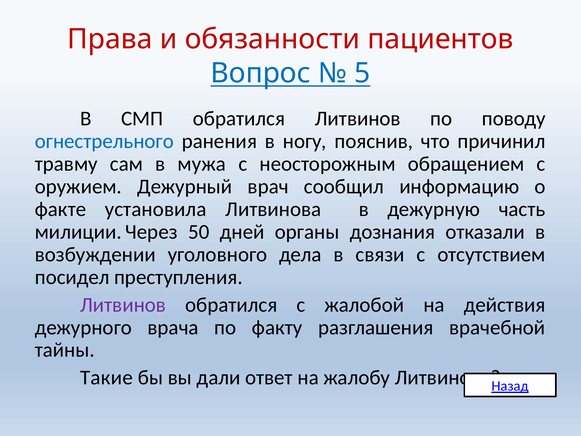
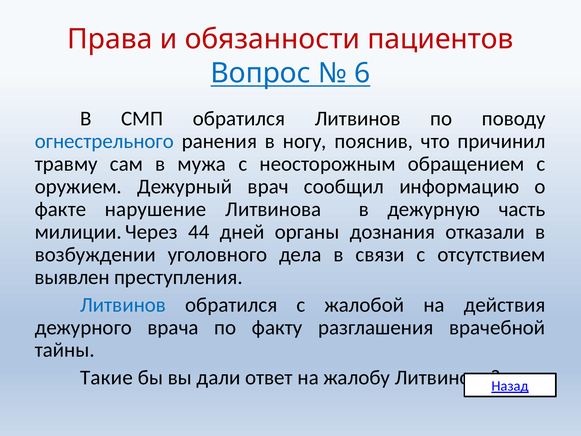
5: 5 -> 6
установила: установила -> нарушение
50: 50 -> 44
посидел: посидел -> выявлен
Литвинов at (123, 305) colour: purple -> blue
